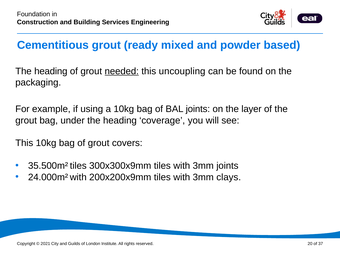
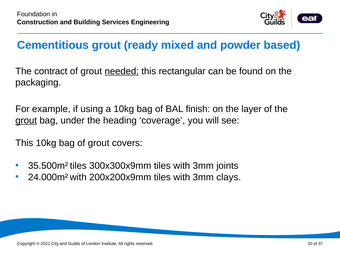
heading at (51, 71): heading -> contract
uncoupling: uncoupling -> rectangular
BAL joints: joints -> finish
grout at (26, 120) underline: none -> present
